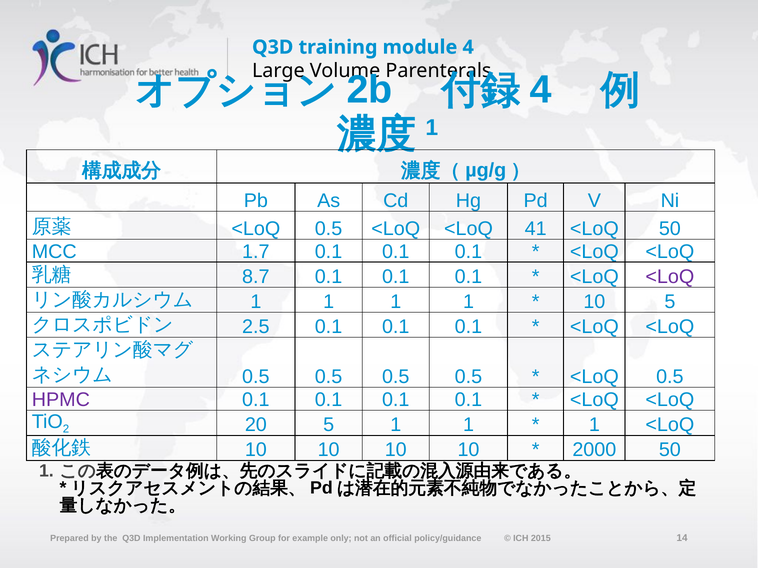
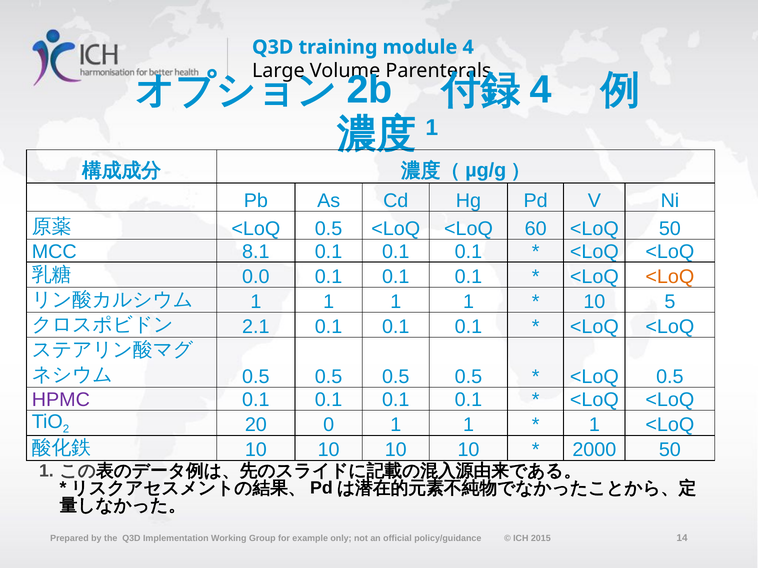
41: 41 -> 60
1.7: 1.7 -> 8.1
8.7: 8.7 -> 0.0
<LoQ at (670, 277) colour: purple -> orange
2.5: 2.5 -> 2.1
20 5: 5 -> 0
